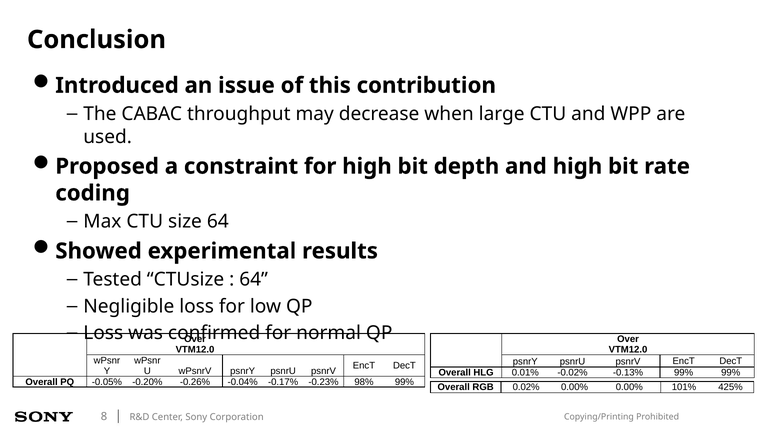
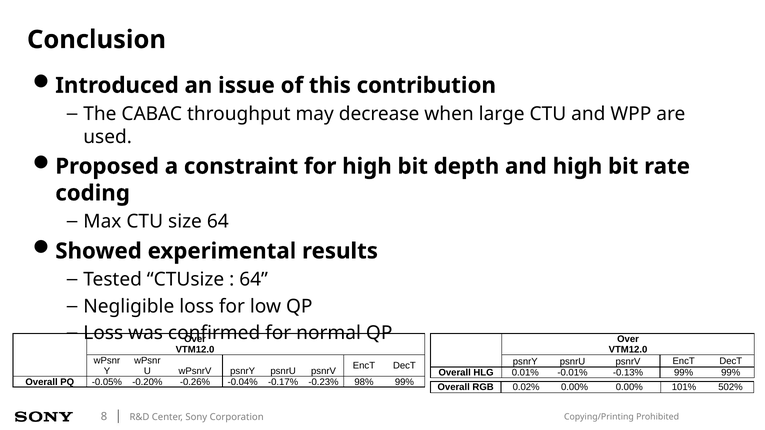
-0.02%: -0.02% -> -0.01%
425%: 425% -> 502%
